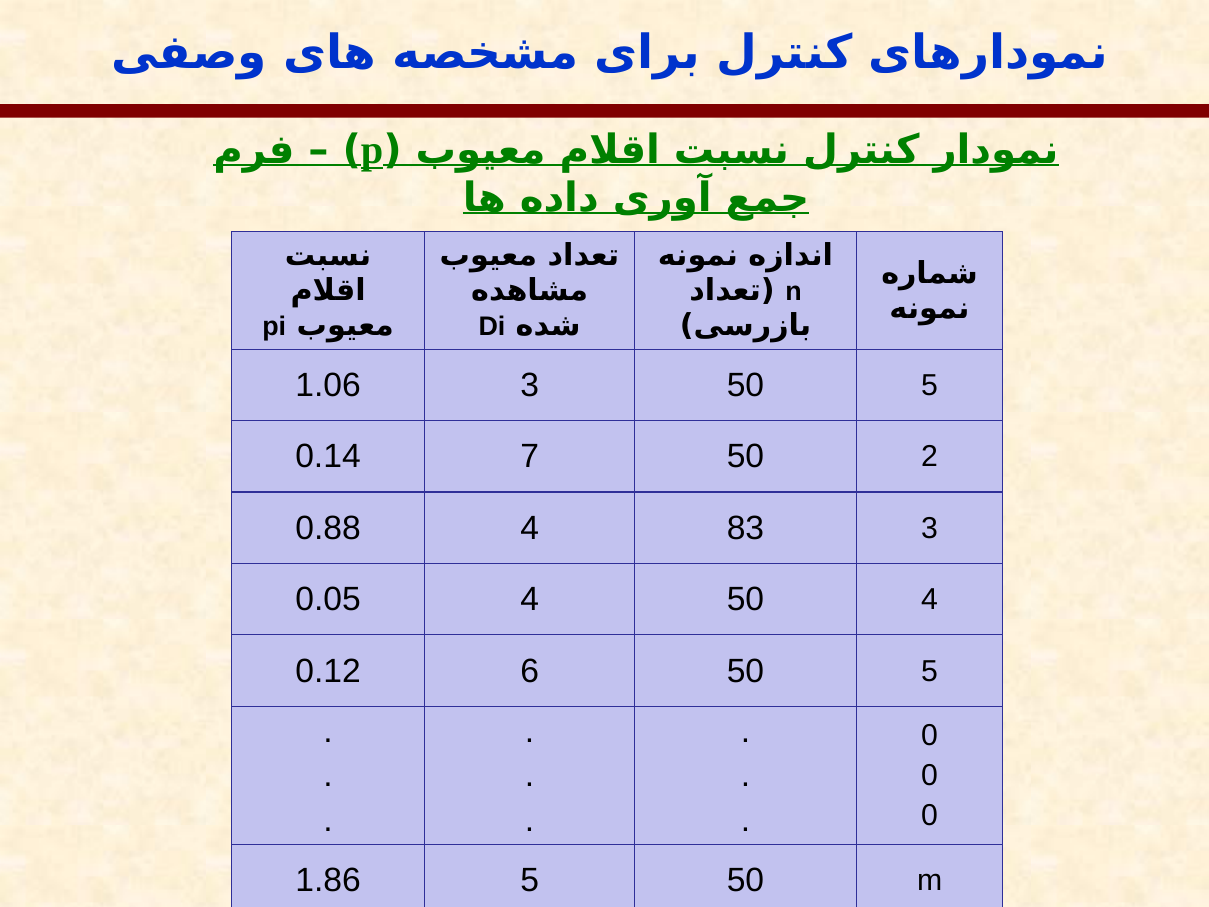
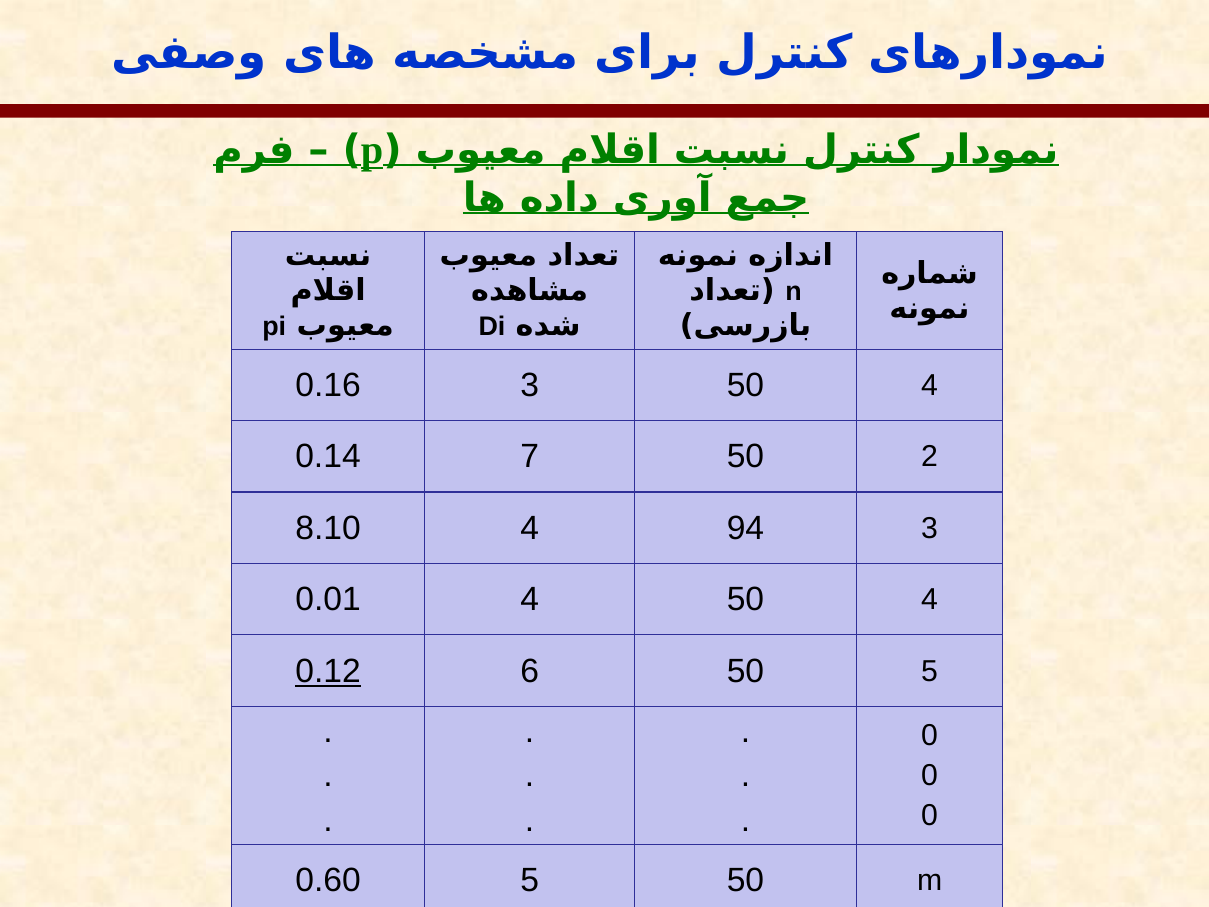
1.06: 1.06 -> 0.16
3 50 5: 5 -> 4
0.88: 0.88 -> 8.10
83: 83 -> 94
0.05: 0.05 -> 0.01
0.12 underline: none -> present
1.86: 1.86 -> 0.60
